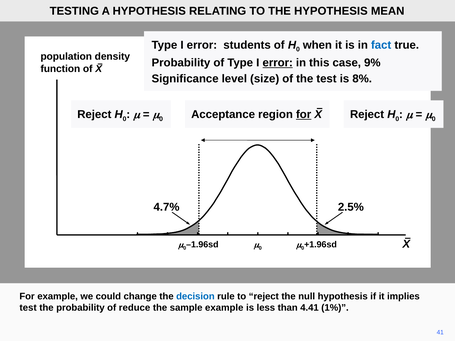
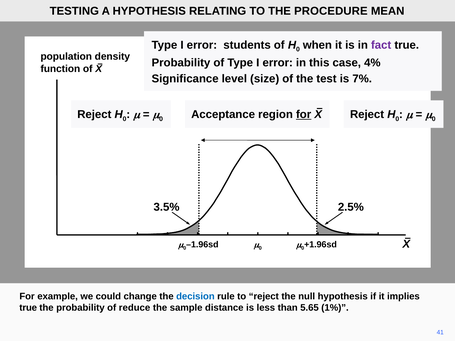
THE HYPOTHESIS: HYPOTHESIS -> PROCEDURE
fact colour: blue -> purple
error at (278, 63) underline: present -> none
9%: 9% -> 4%
8%: 8% -> 7%
4.7%: 4.7% -> 3.5%
test at (28, 308): test -> true
sample example: example -> distance
4.41: 4.41 -> 5.65
